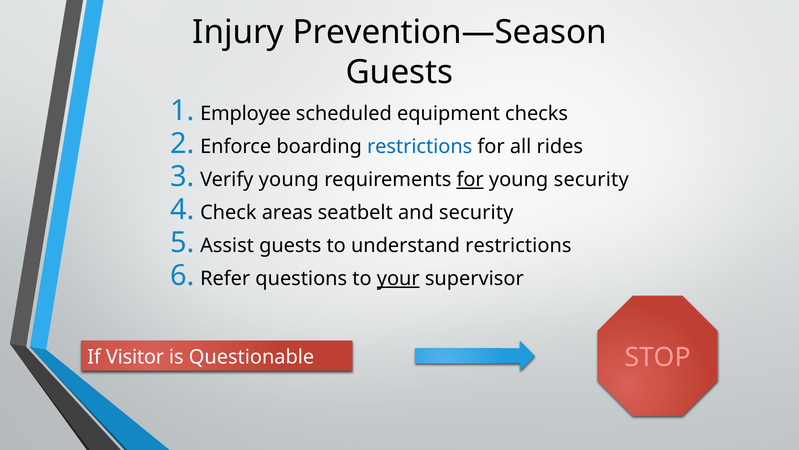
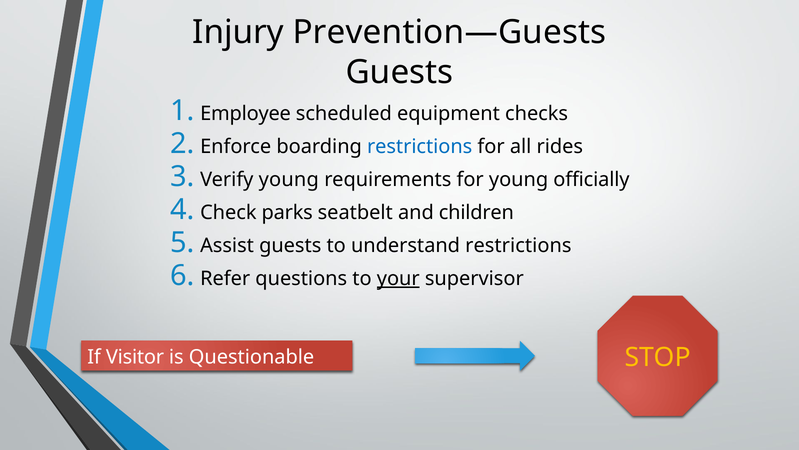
Prevention—Season: Prevention—Season -> Prevention—Guests
for at (470, 179) underline: present -> none
young security: security -> officially
areas: areas -> parks
and security: security -> children
STOP colour: pink -> yellow
